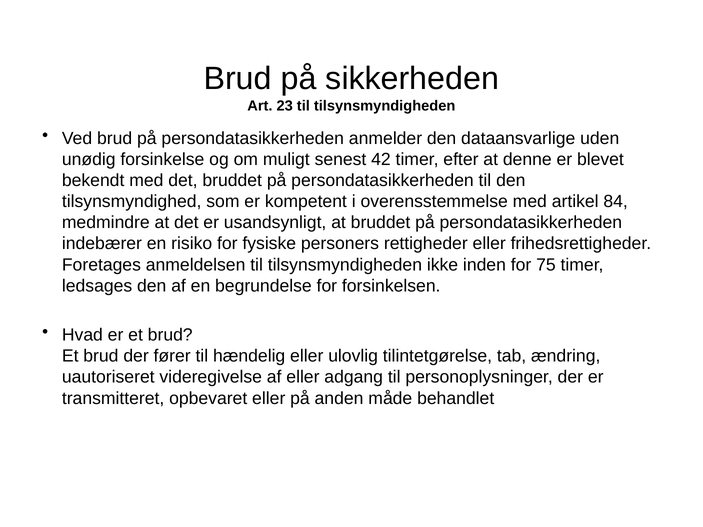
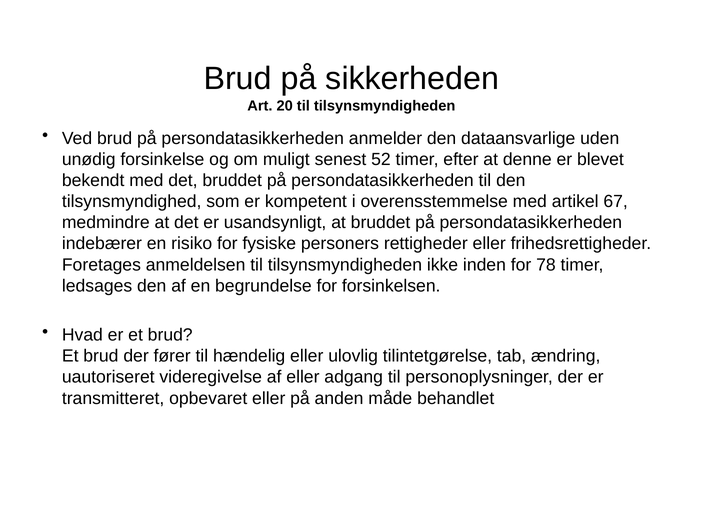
23: 23 -> 20
42: 42 -> 52
84: 84 -> 67
75: 75 -> 78
